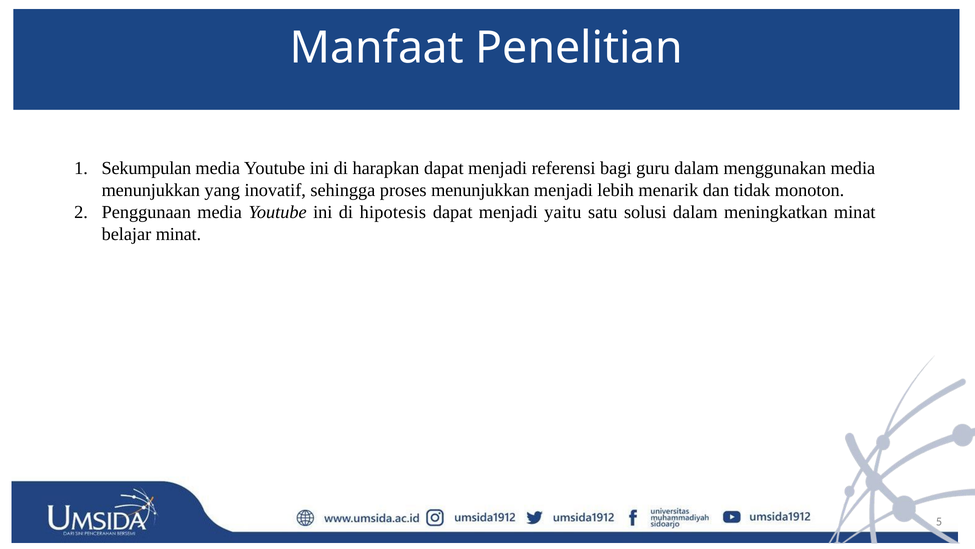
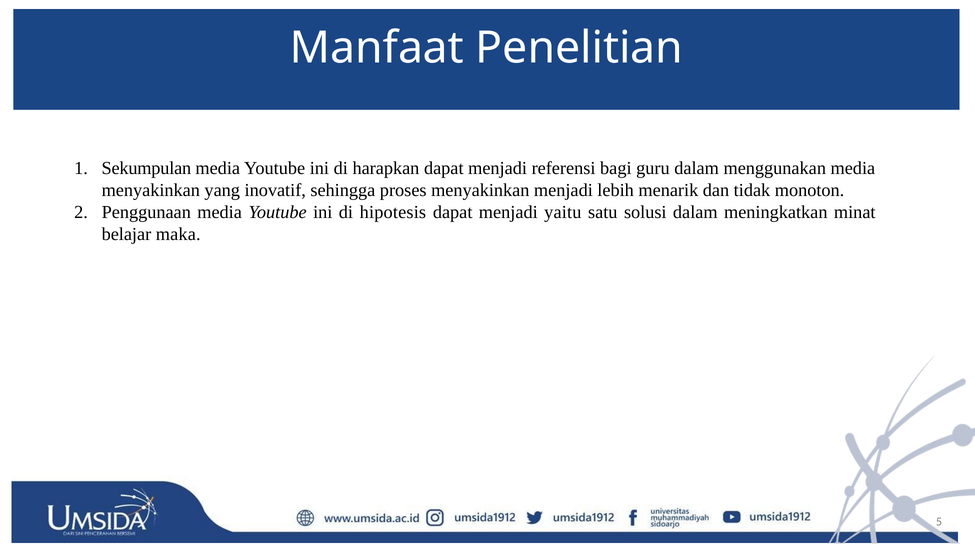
menunjukkan at (151, 190): menunjukkan -> menyakinkan
proses menunjukkan: menunjukkan -> menyakinkan
belajar minat: minat -> maka
